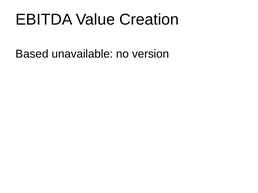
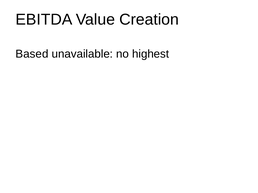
version: version -> highest
